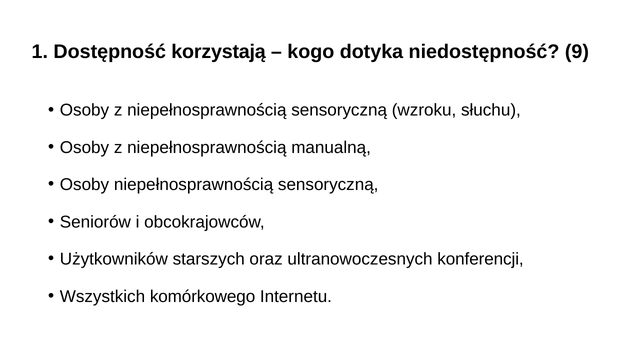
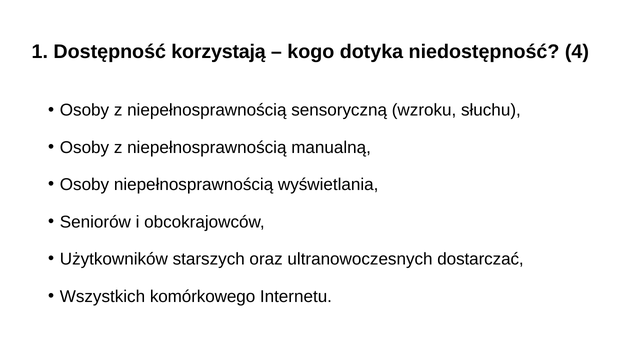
9: 9 -> 4
Osoby niepełnosprawnością sensoryczną: sensoryczną -> wyświetlania
konferencji: konferencji -> dostarczać
